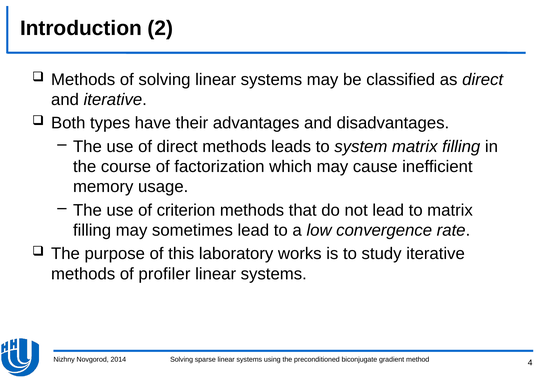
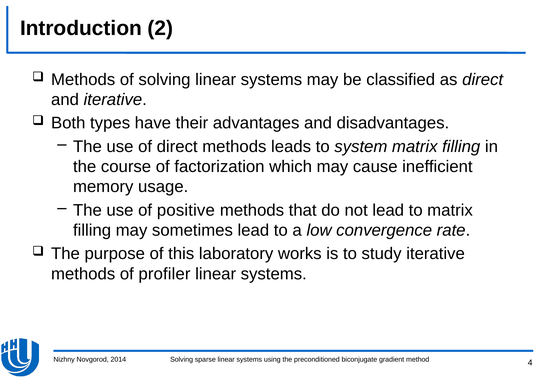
criterion: criterion -> positive
